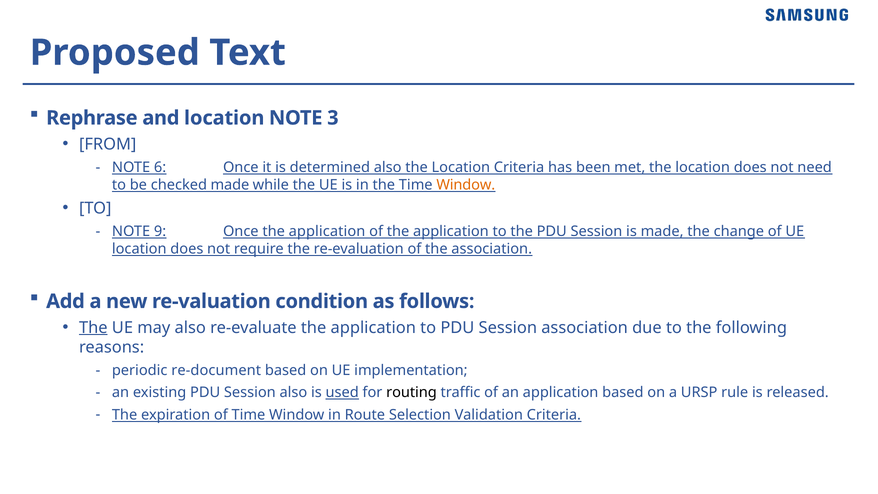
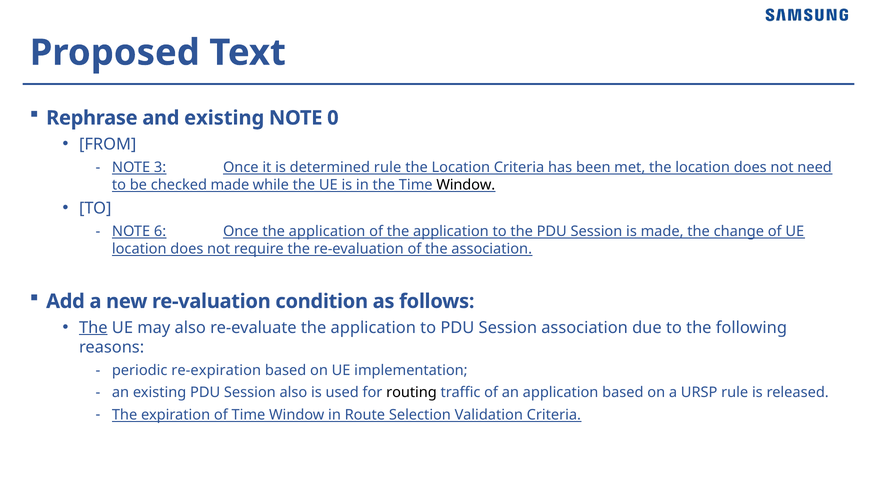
and location: location -> existing
3: 3 -> 0
6: 6 -> 3
determined also: also -> rule
Window at (466, 185) colour: orange -> black
9: 9 -> 6
re-document: re-document -> re-expiration
used underline: present -> none
